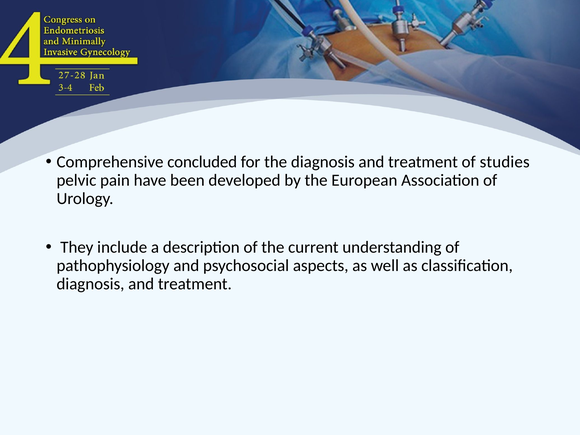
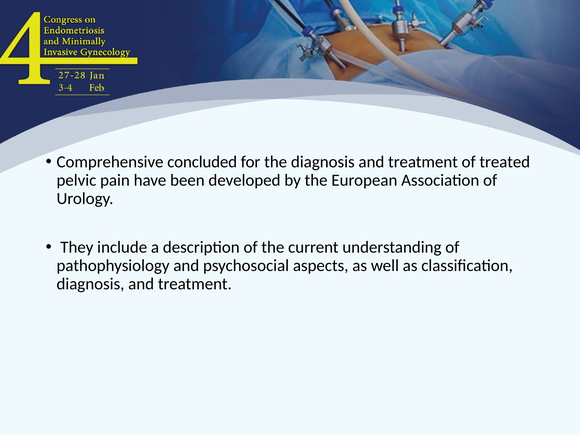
studies: studies -> treated
